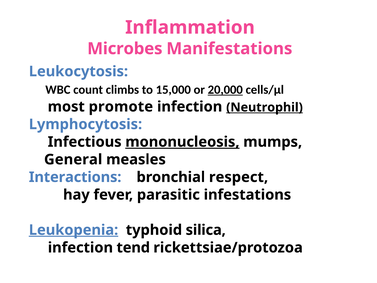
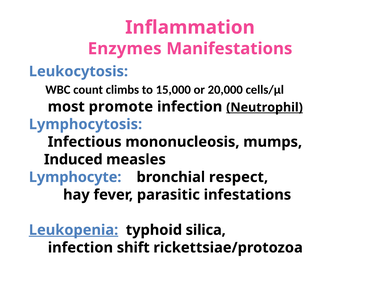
Microbes: Microbes -> Enzymes
20,000 underline: present -> none
mononucleosis underline: present -> none
General: General -> Induced
Interactions: Interactions -> Lymphocyte
tend: tend -> shift
